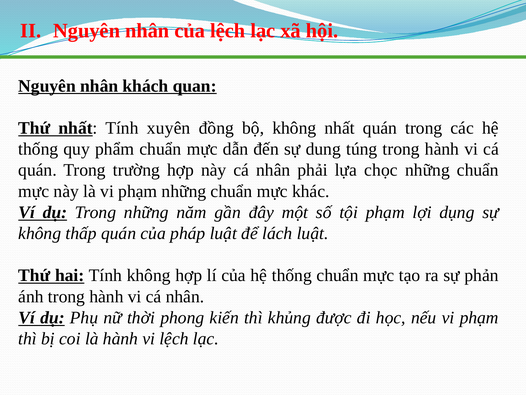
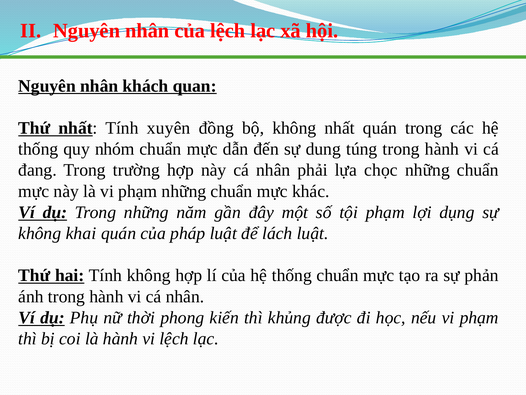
phẩm: phẩm -> nhóm
quán at (38, 170): quán -> đang
thấp: thấp -> khai
